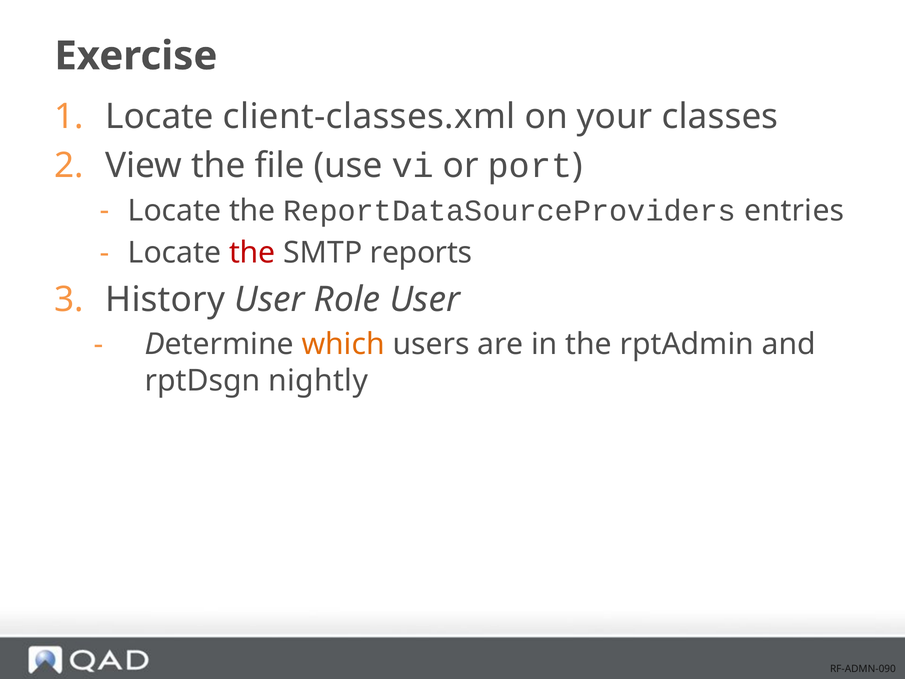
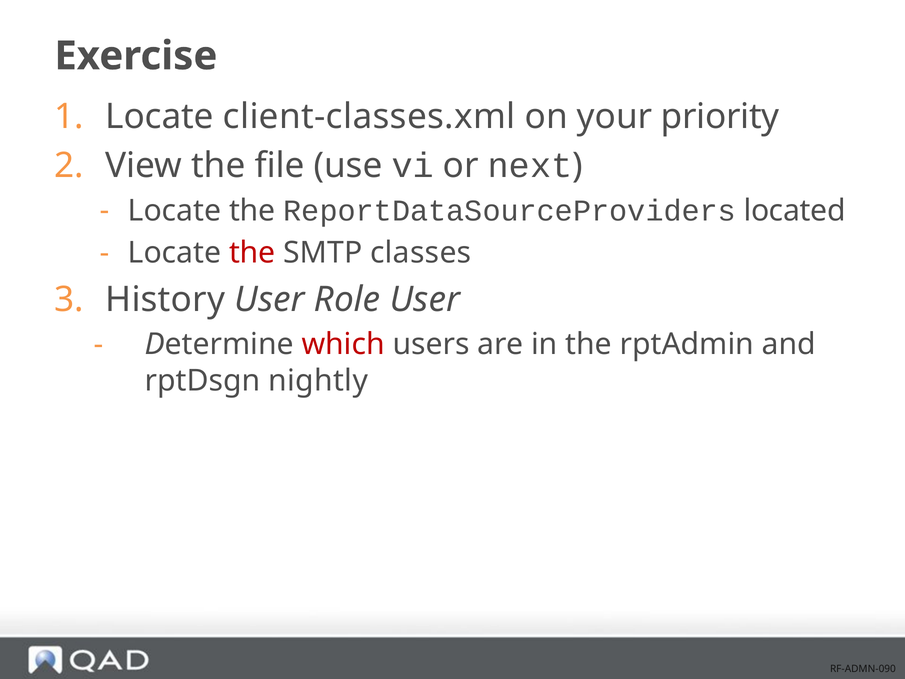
classes: classes -> priority
port: port -> next
entries: entries -> located
reports: reports -> classes
which colour: orange -> red
